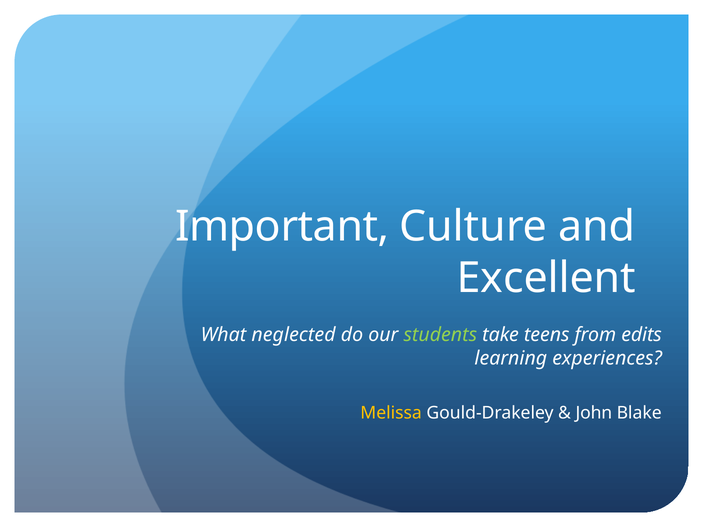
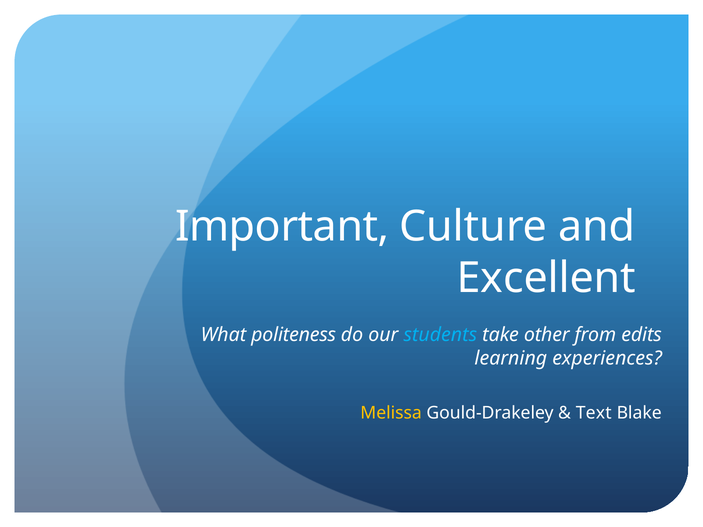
neglected: neglected -> politeness
students colour: light green -> light blue
teens: teens -> other
John: John -> Text
